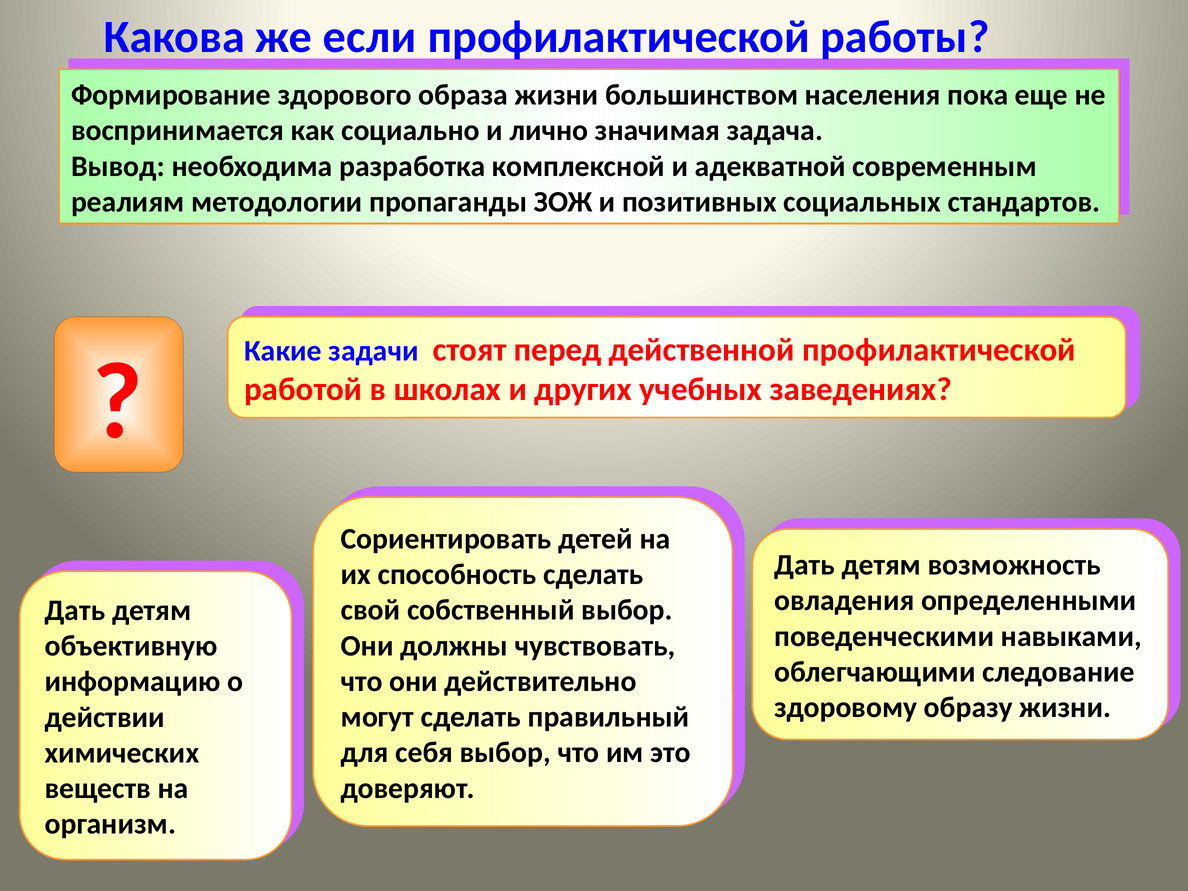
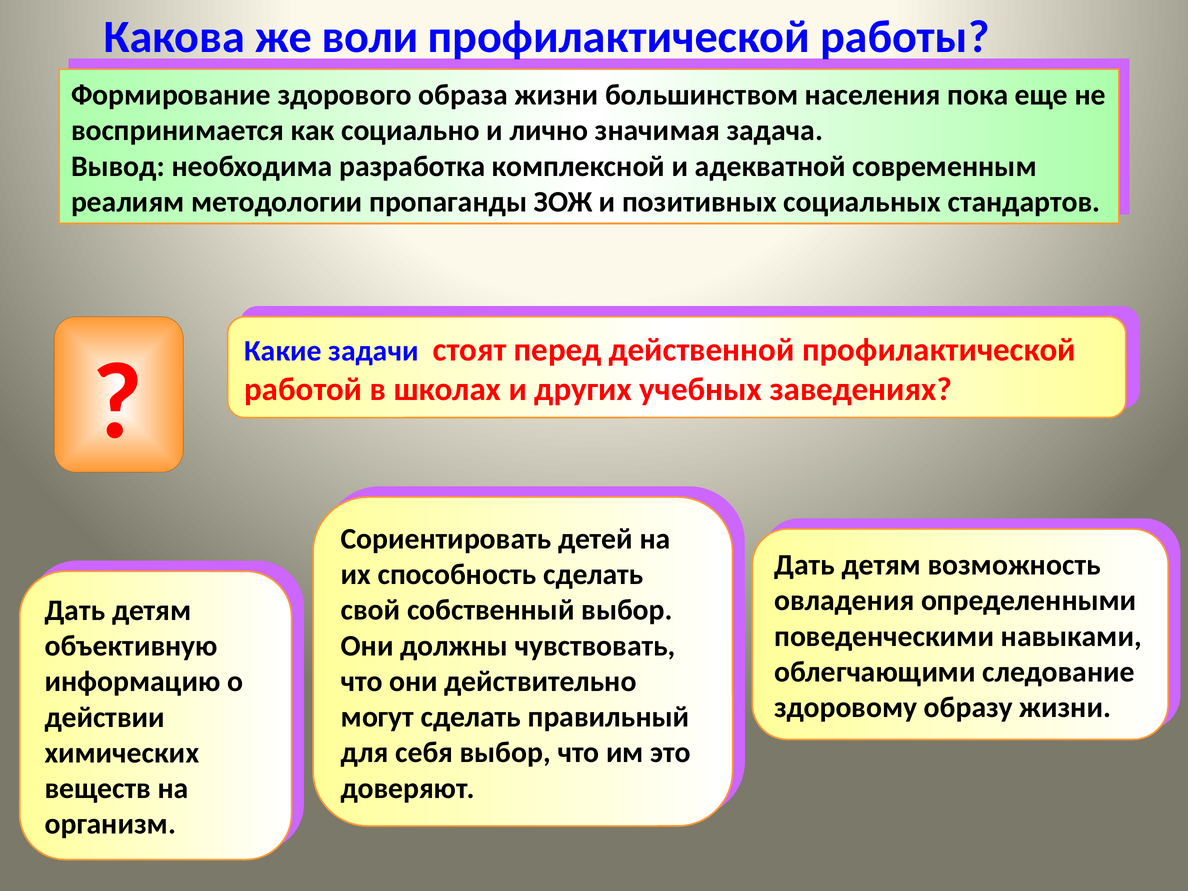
если: если -> воли
